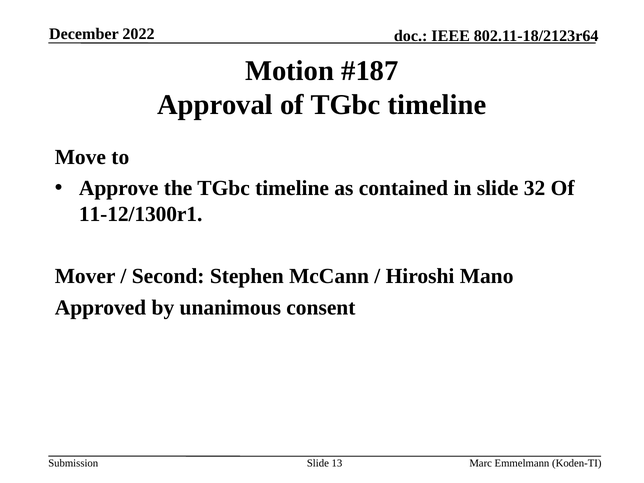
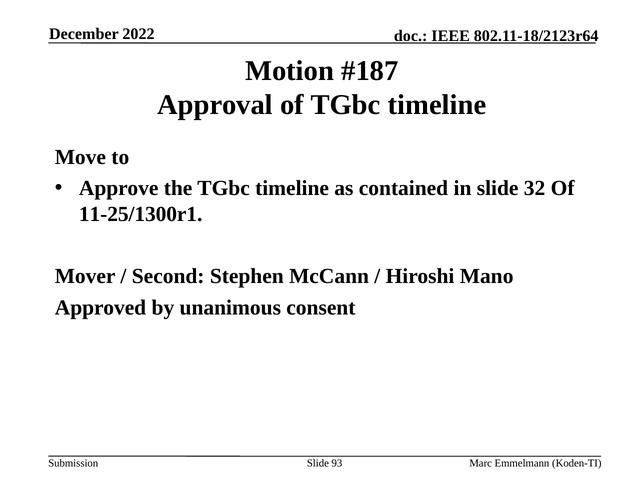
11-12/1300r1: 11-12/1300r1 -> 11-25/1300r1
13: 13 -> 93
